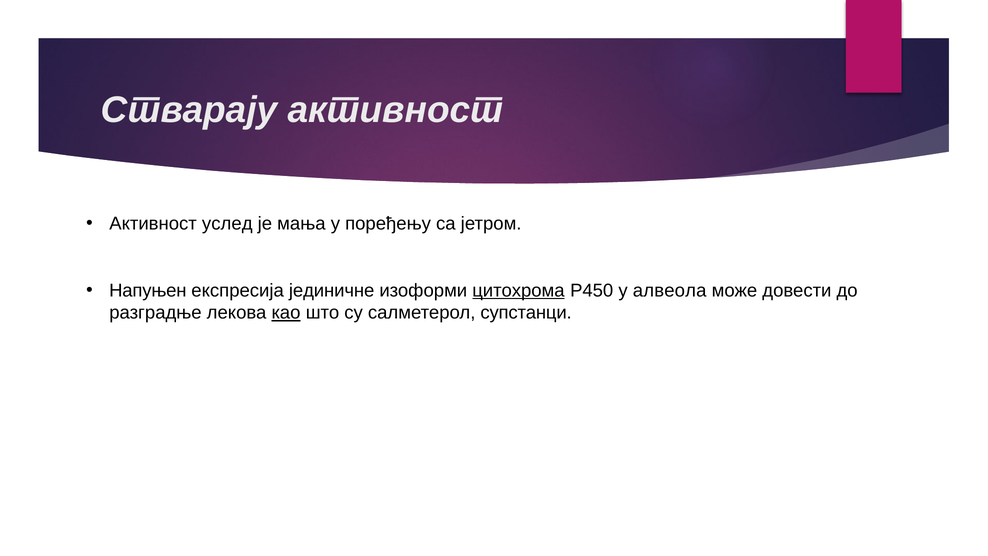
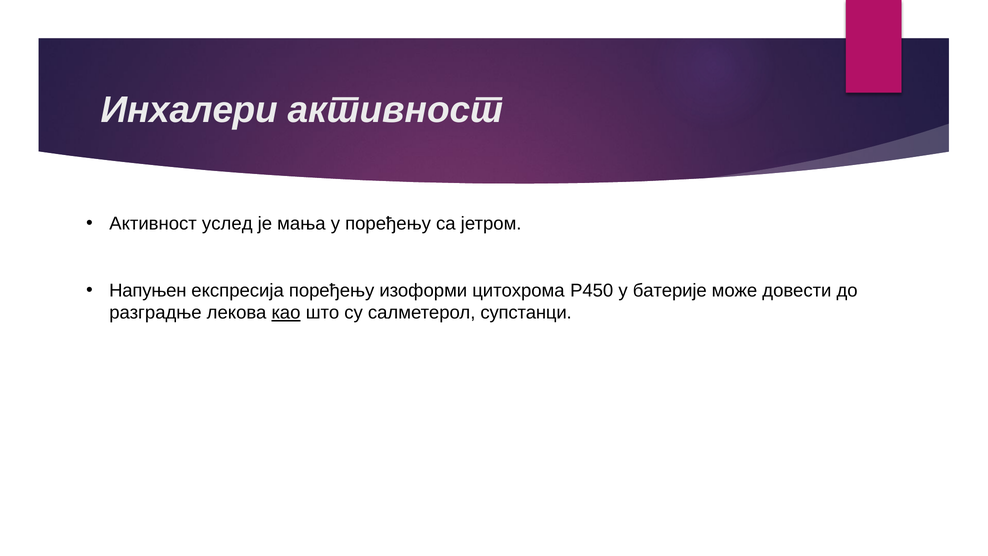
Стварају: Стварају -> Инхалери
експресија јединичне: јединичне -> поређењу
цитохрома underline: present -> none
алвеола: алвеола -> батерије
